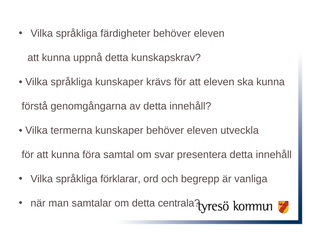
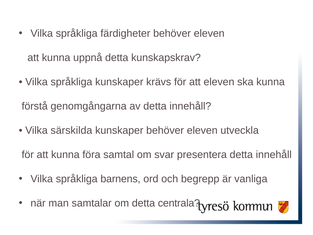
termerna: termerna -> särskilda
förklarar: förklarar -> barnens
